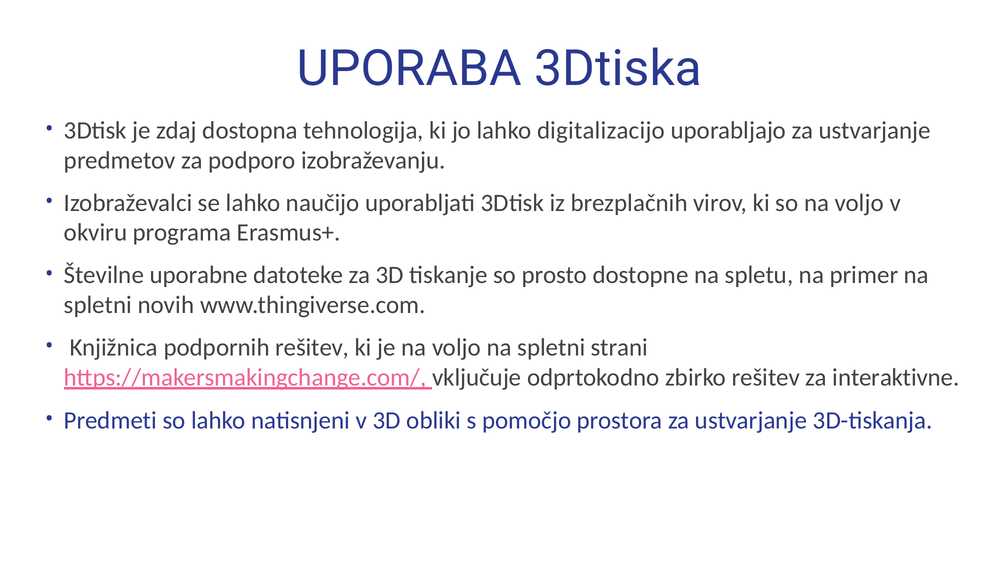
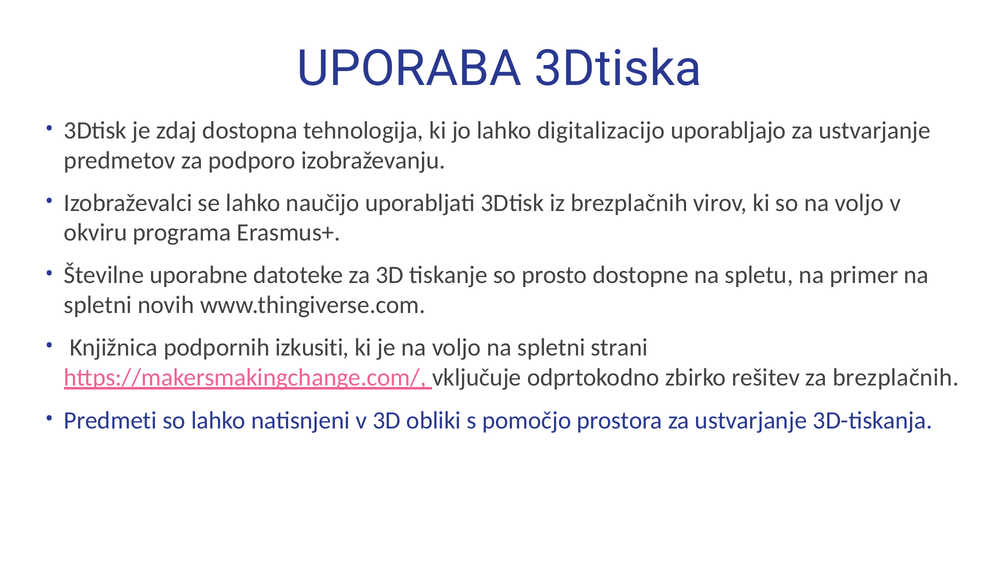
podpornih rešitev: rešitev -> izkusiti
za interaktivne: interaktivne -> brezplačnih
